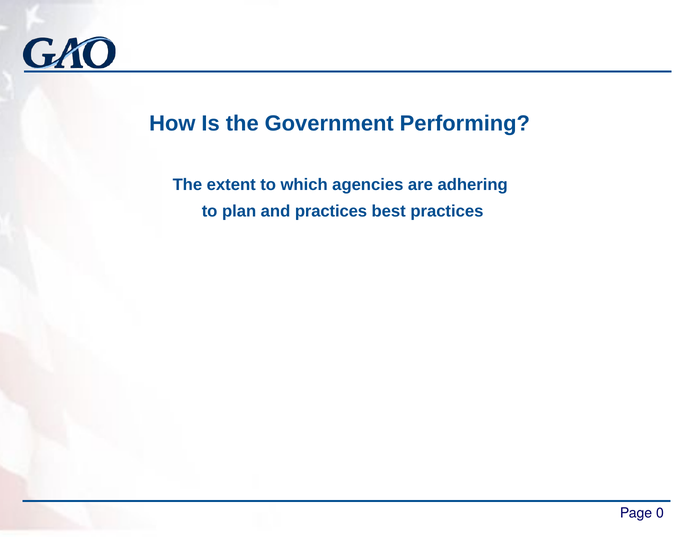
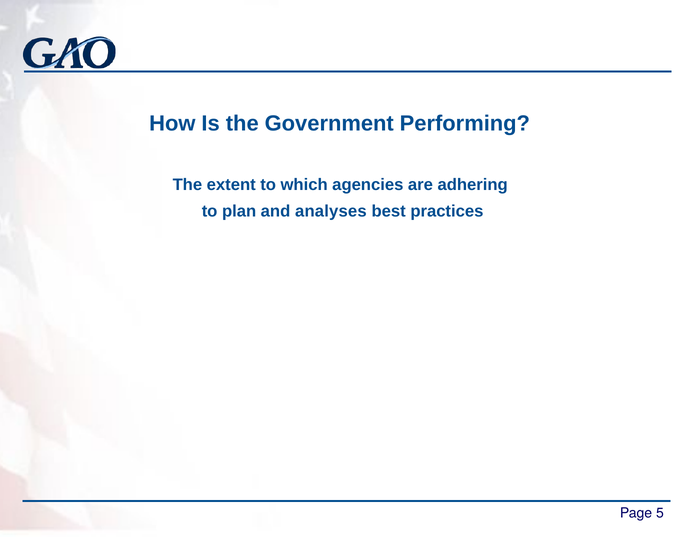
and practices: practices -> analyses
0: 0 -> 5
